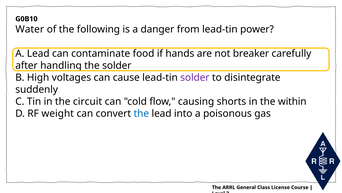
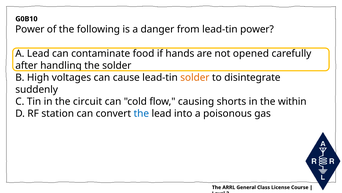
Water at (30, 29): Water -> Power
breaker: breaker -> opened
solder at (195, 77) colour: purple -> orange
weight: weight -> station
